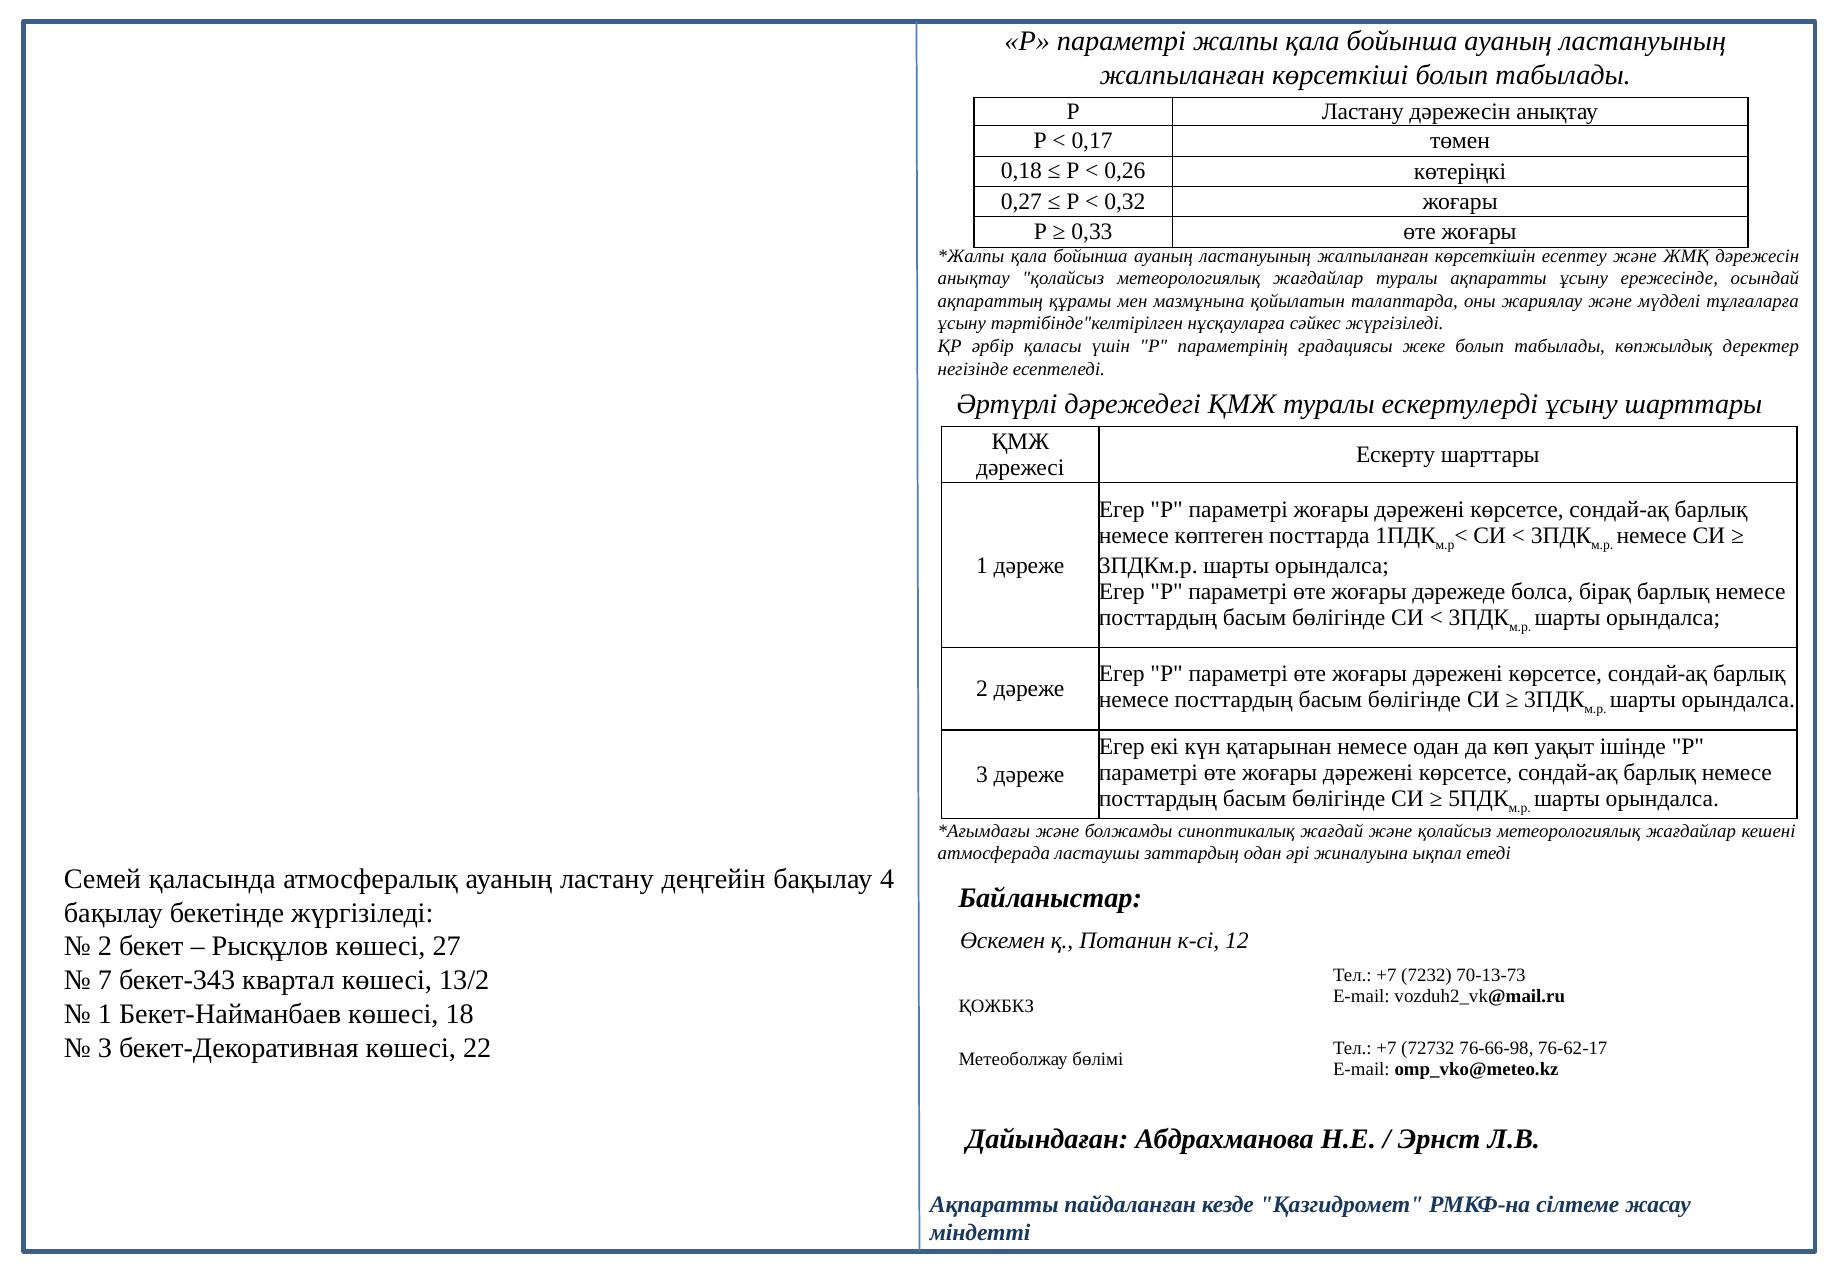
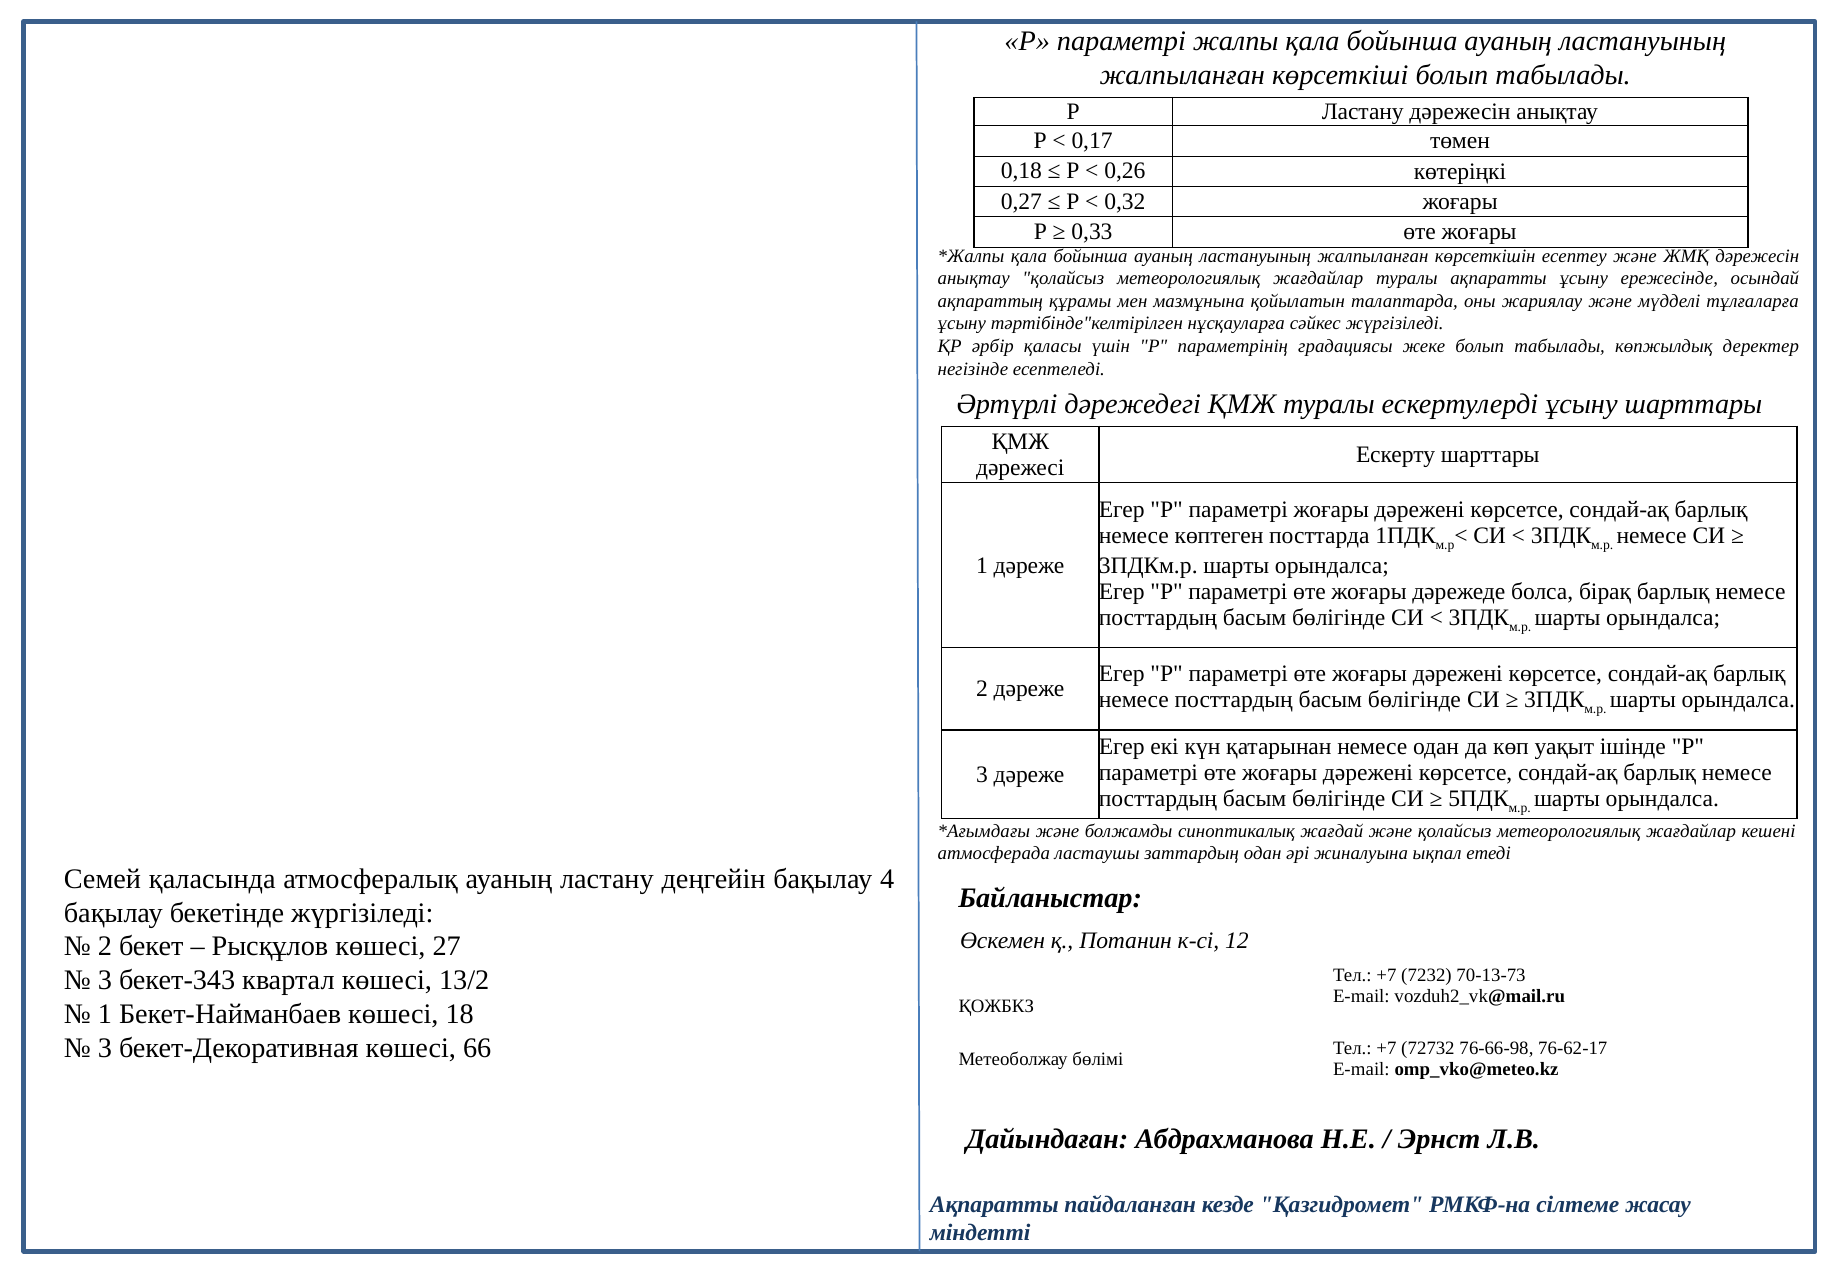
7 at (105, 981): 7 -> 3
22: 22 -> 66
